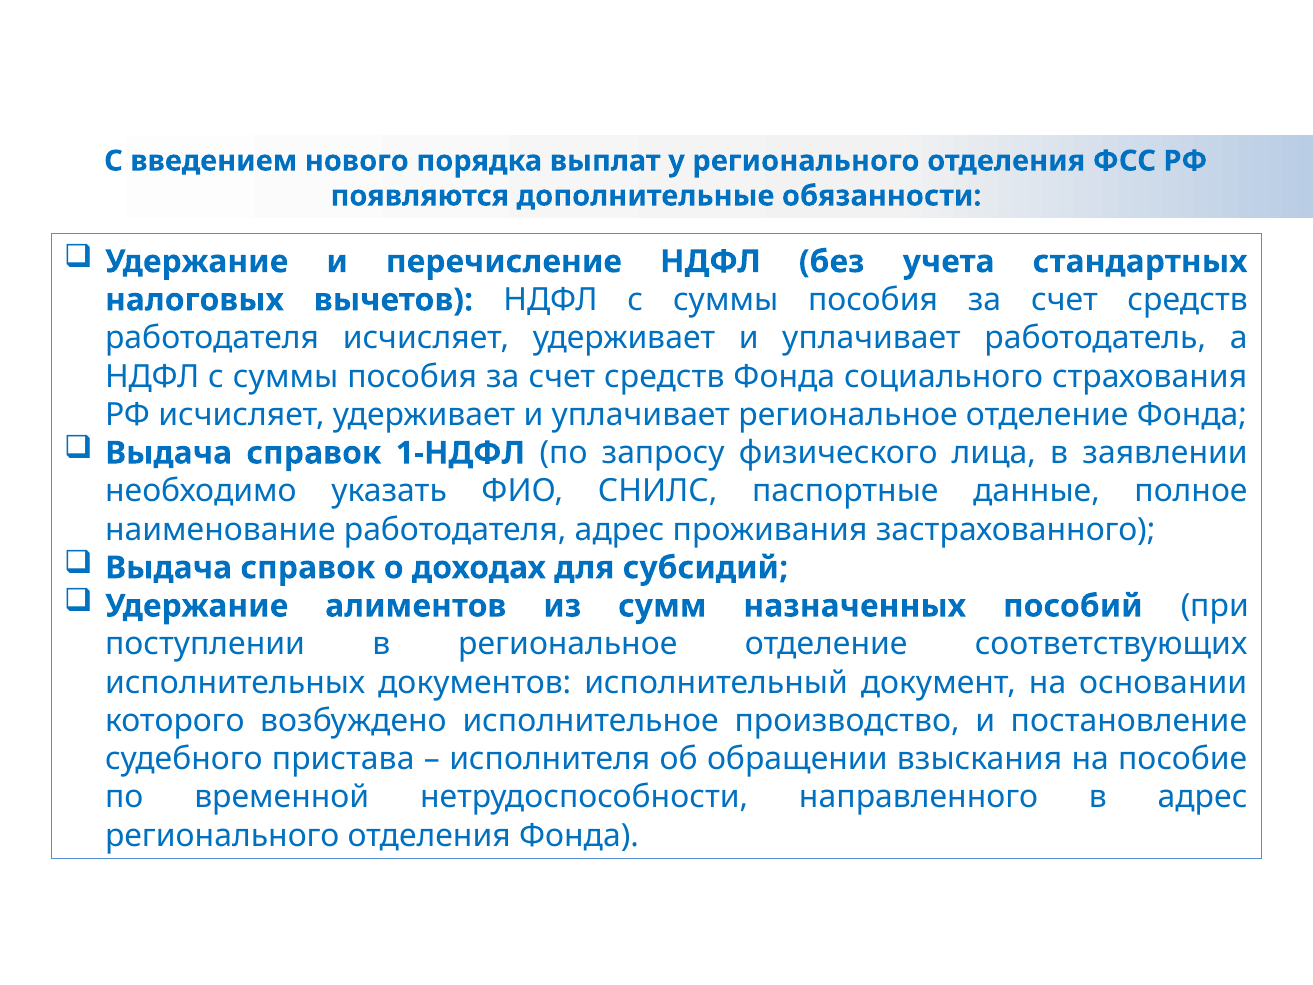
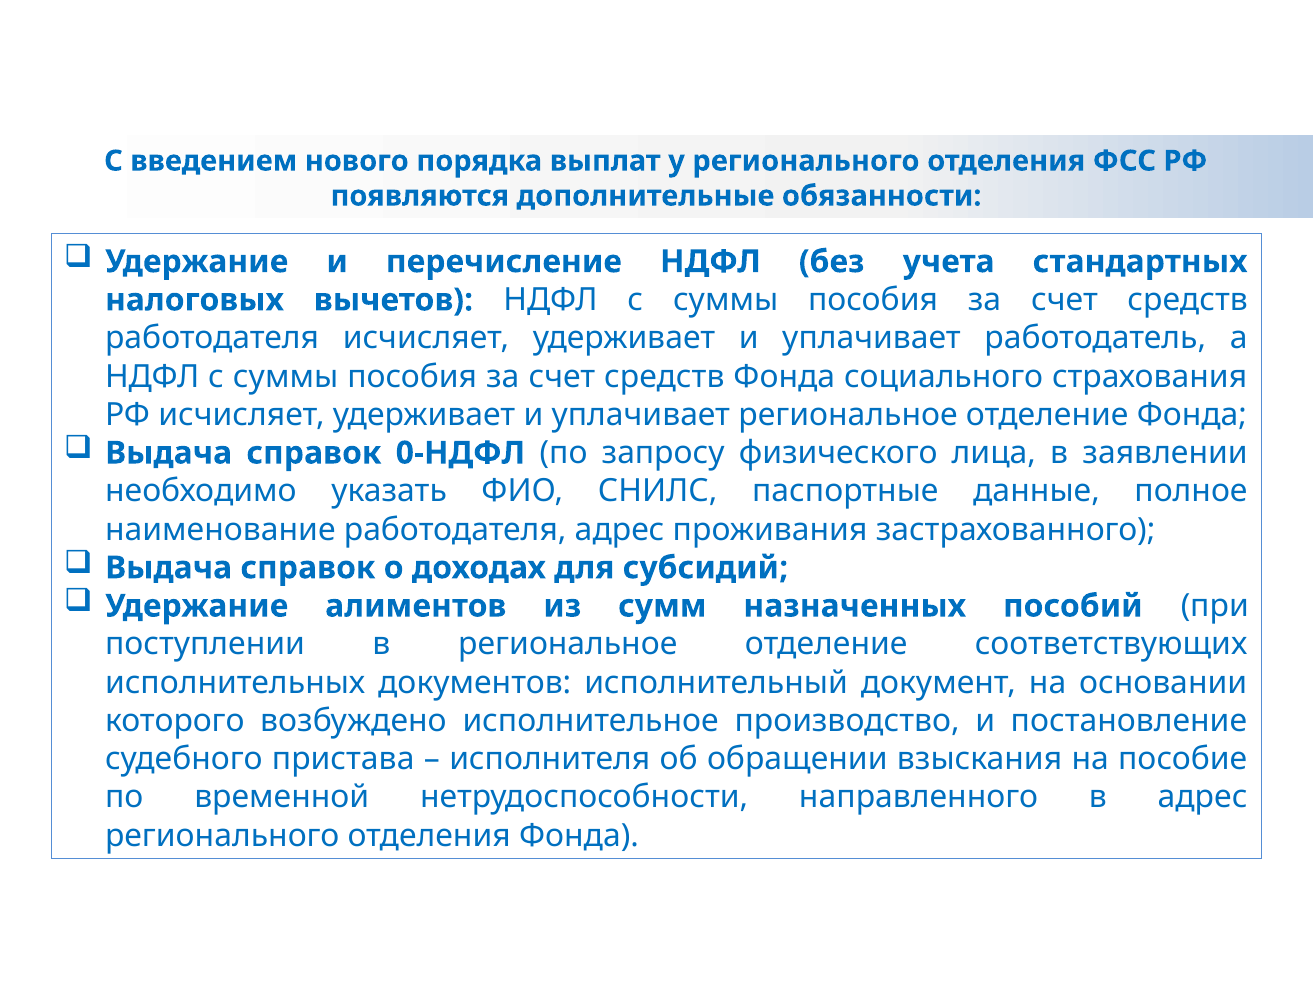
1-НДФЛ: 1-НДФЛ -> 0-НДФЛ
